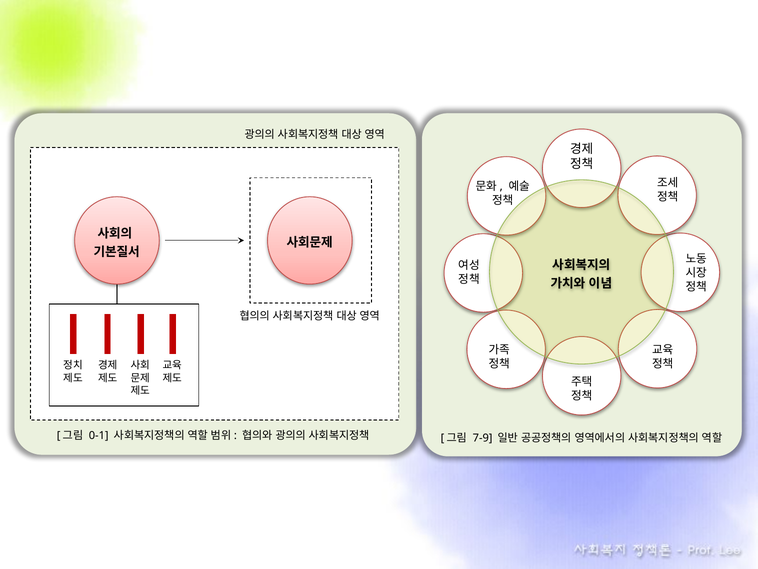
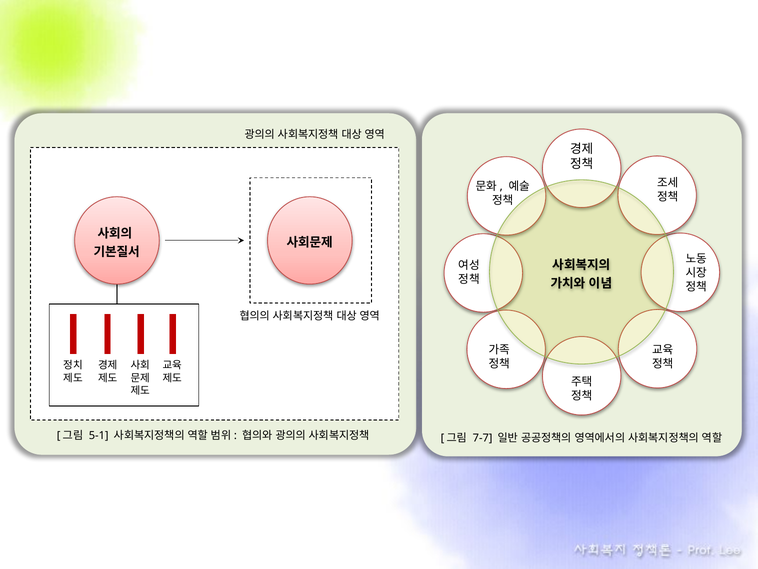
0-1: 0-1 -> 5-1
7-9: 7-9 -> 7-7
